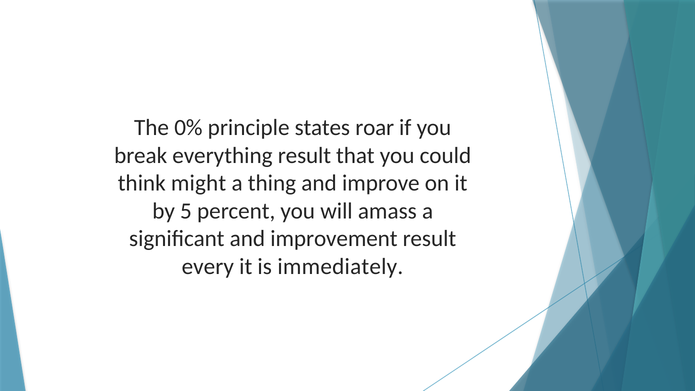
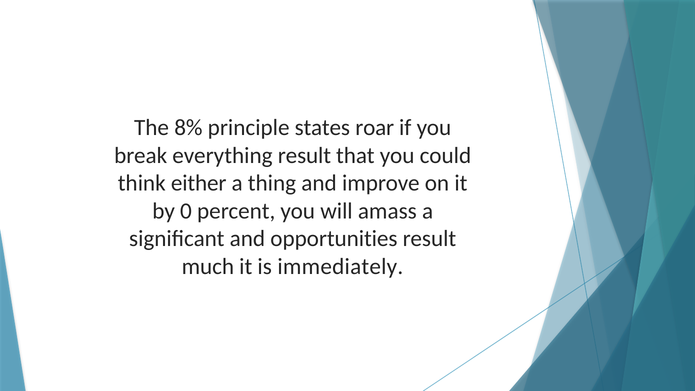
0%: 0% -> 8%
might: might -> either
5: 5 -> 0
improvement: improvement -> opportunities
every: every -> much
